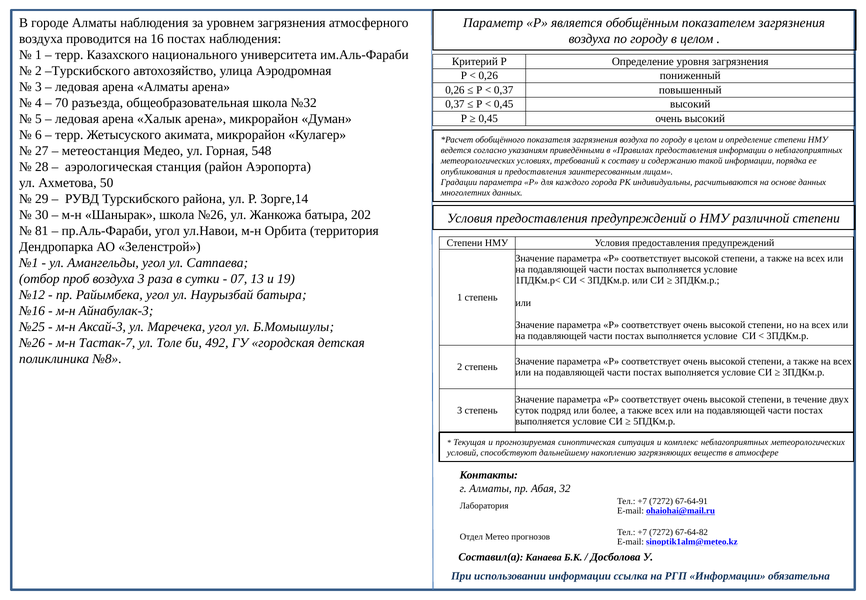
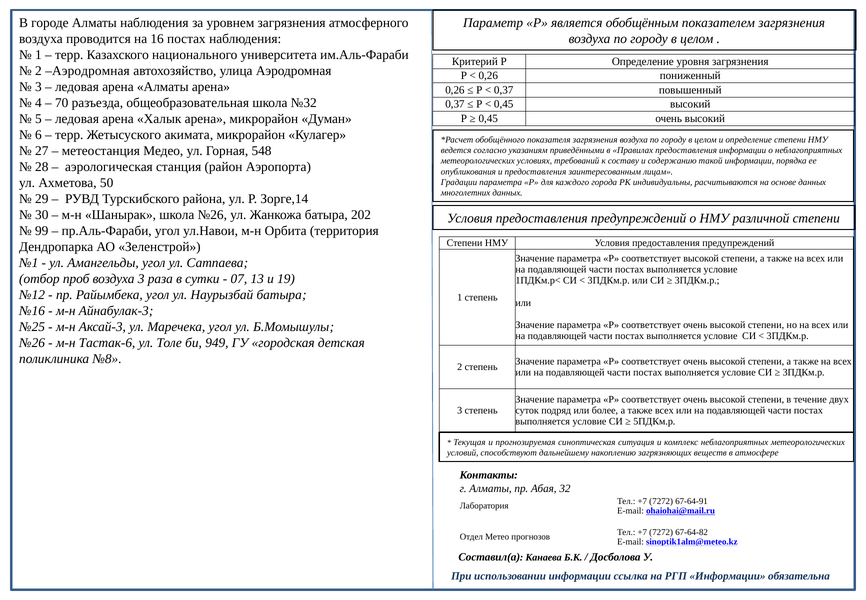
2 Турскибского: Турскибского -> Аэродромная
81: 81 -> 99
Тастак-7: Тастак-7 -> Тастак-6
492: 492 -> 949
